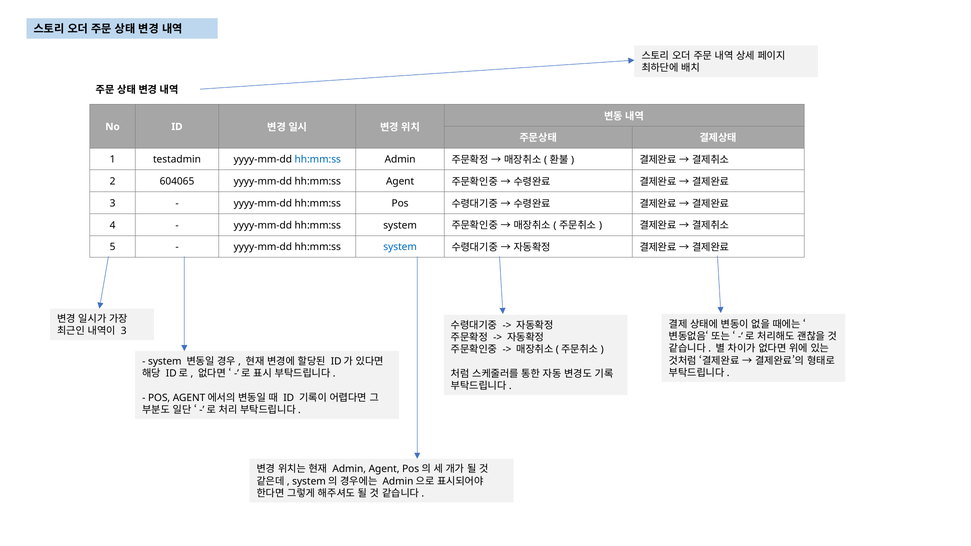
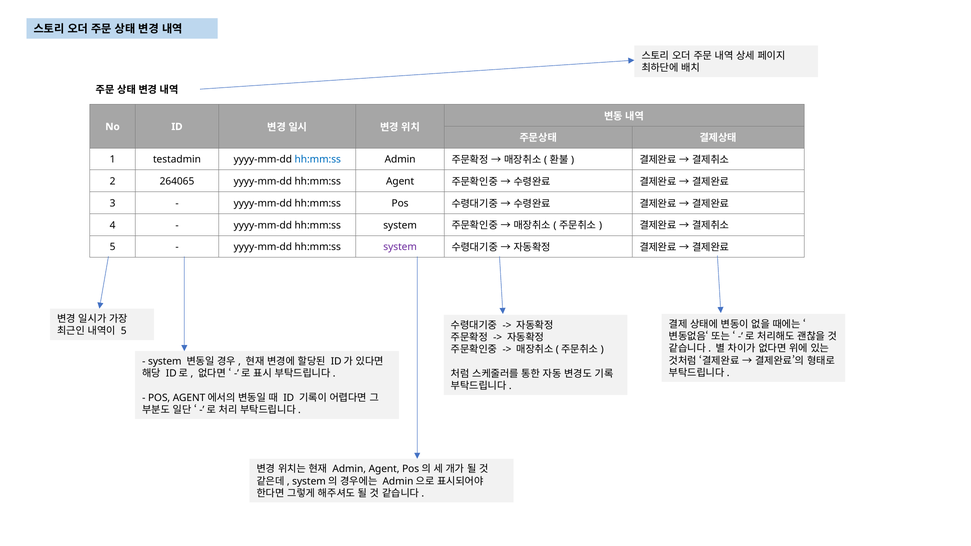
604065: 604065 -> 264065
system at (400, 247) colour: blue -> purple
3 at (124, 331): 3 -> 5
